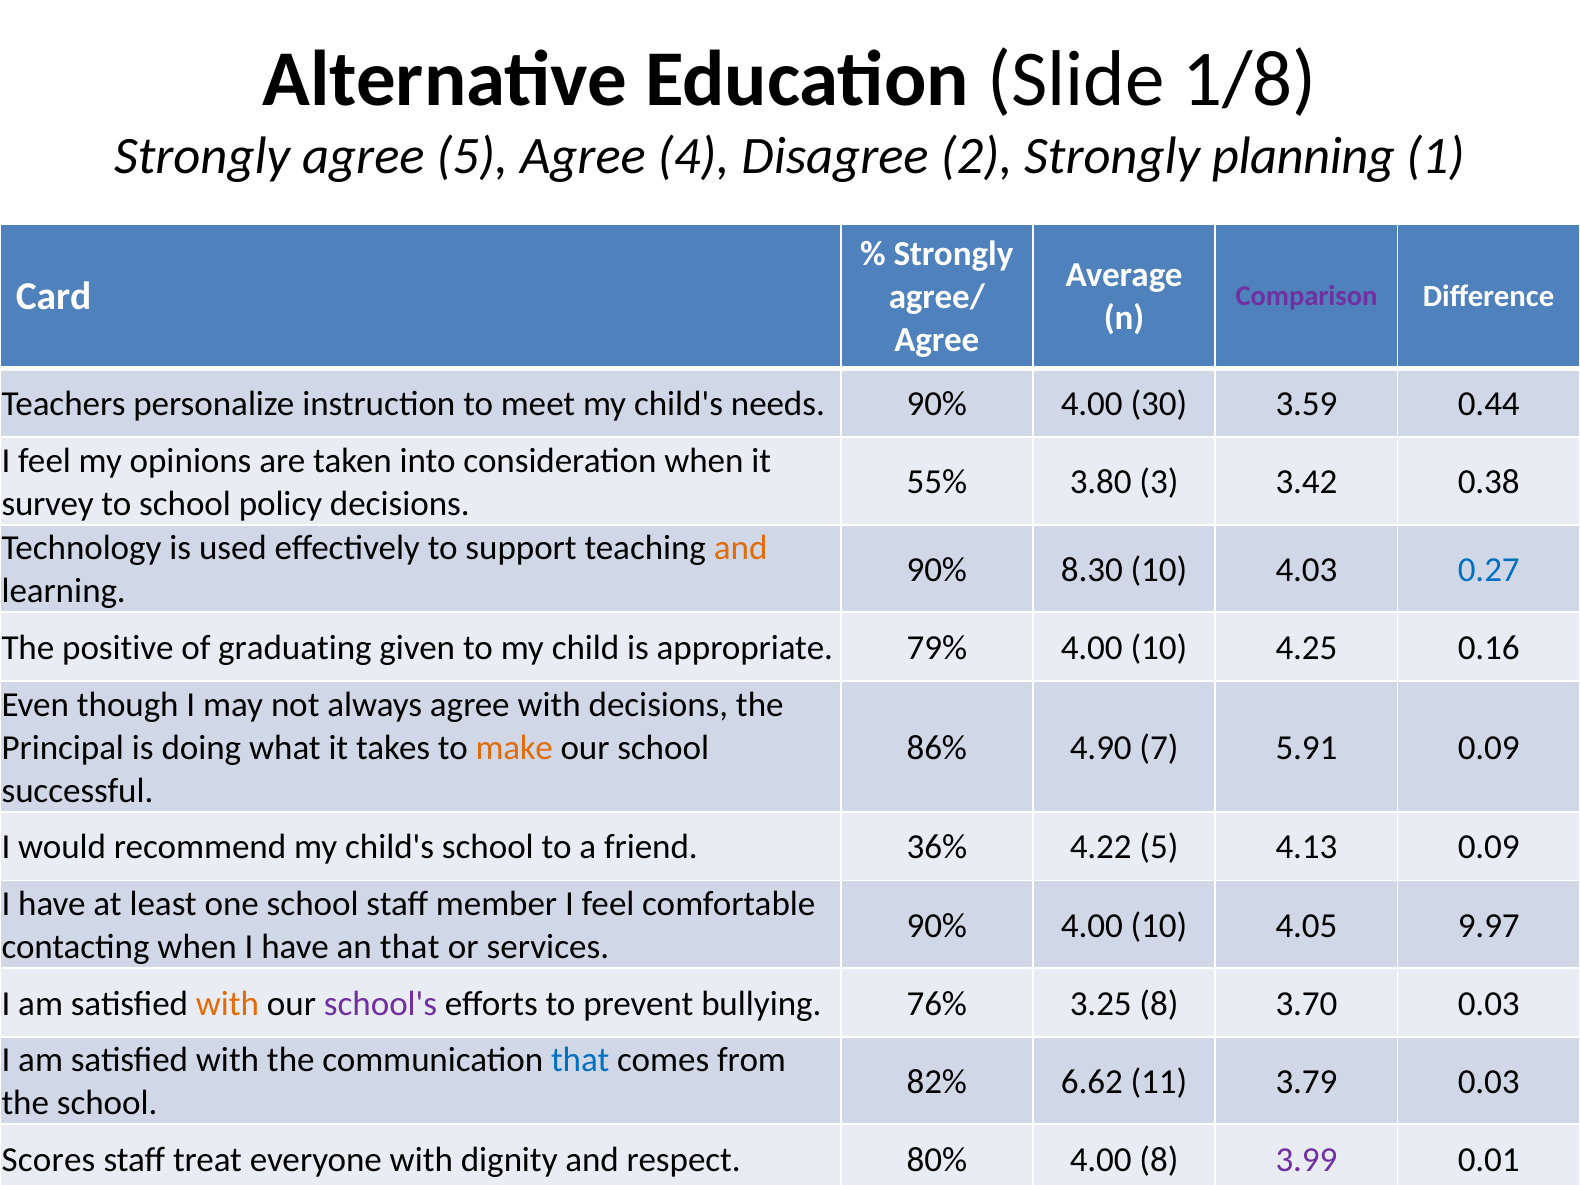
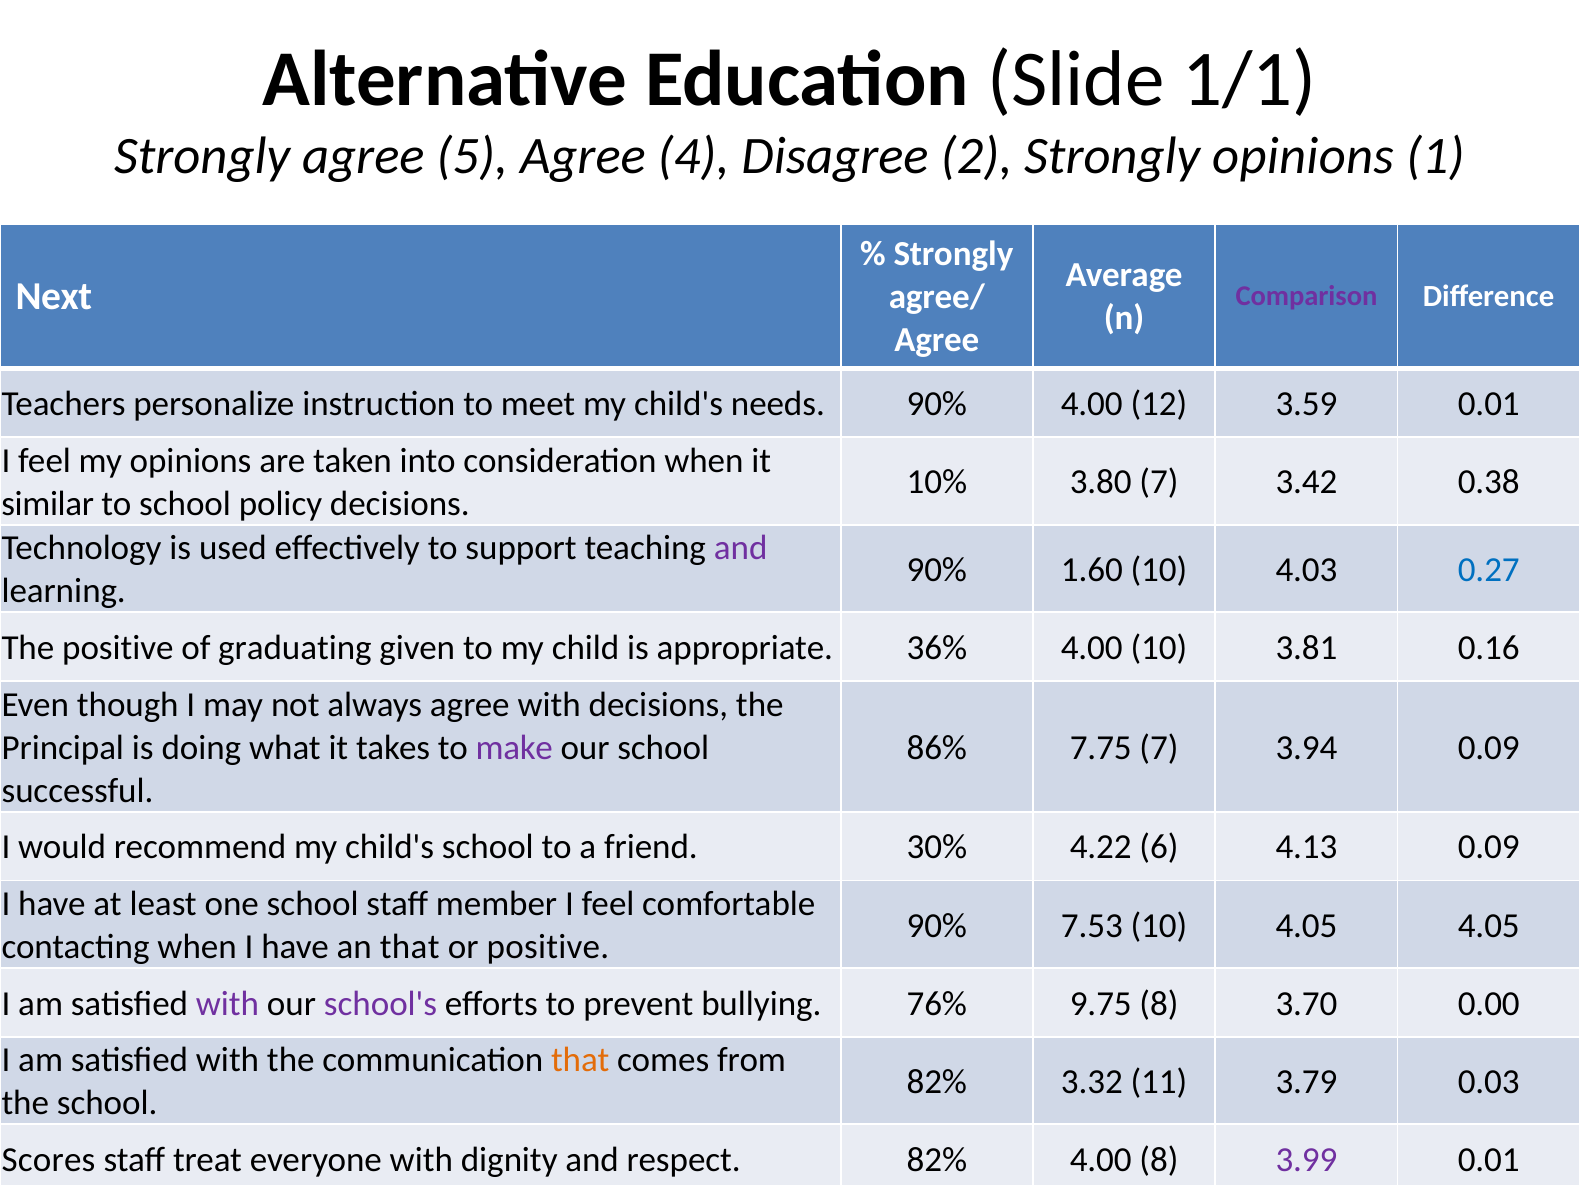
1/8: 1/8 -> 1/1
Strongly planning: planning -> opinions
Card: Card -> Next
30: 30 -> 12
3.59 0.44: 0.44 -> 0.01
55%: 55% -> 10%
3.80 3: 3 -> 7
survey: survey -> similar
and at (741, 548) colour: orange -> purple
8.30: 8.30 -> 1.60
79%: 79% -> 36%
4.25: 4.25 -> 3.81
make colour: orange -> purple
4.90: 4.90 -> 7.75
5.91: 5.91 -> 3.94
36%: 36% -> 30%
4.22 5: 5 -> 6
4.00 at (1092, 925): 4.00 -> 7.53
4.05 9.97: 9.97 -> 4.05
or services: services -> positive
with at (228, 1004) colour: orange -> purple
3.25: 3.25 -> 9.75
3.70 0.03: 0.03 -> 0.00
that at (580, 1060) colour: blue -> orange
6.62: 6.62 -> 3.32
respect 80%: 80% -> 82%
